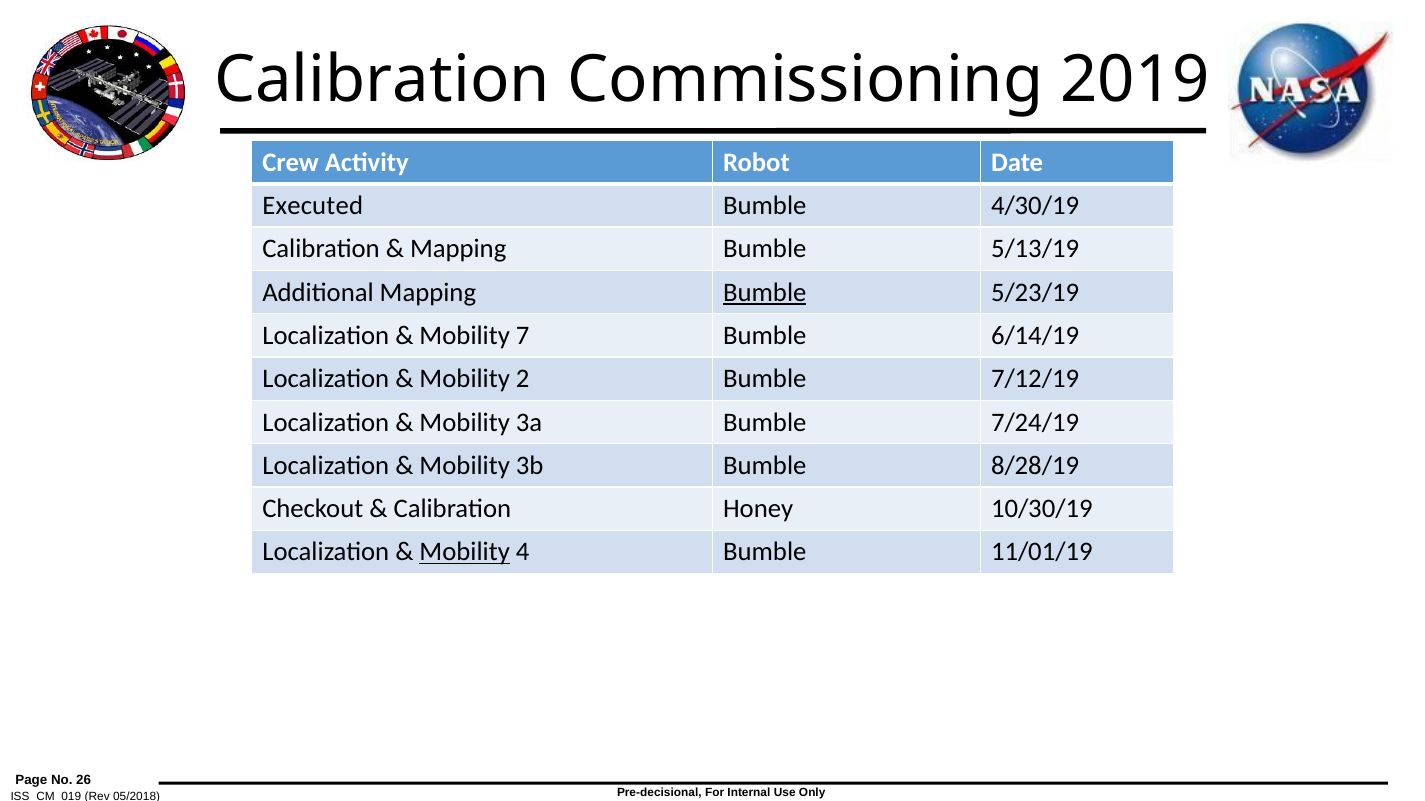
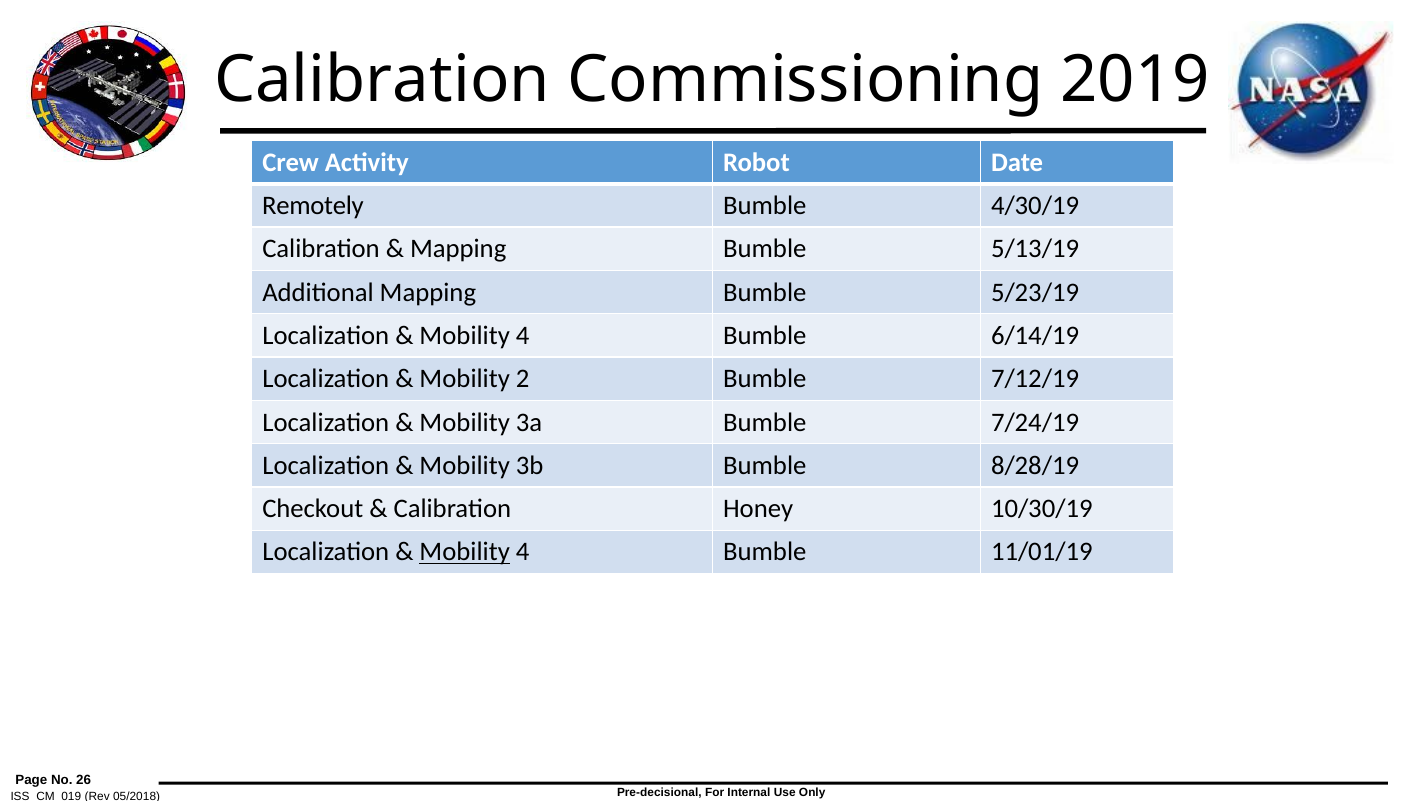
Executed: Executed -> Remotely
Bumble at (765, 293) underline: present -> none
7 at (523, 336): 7 -> 4
